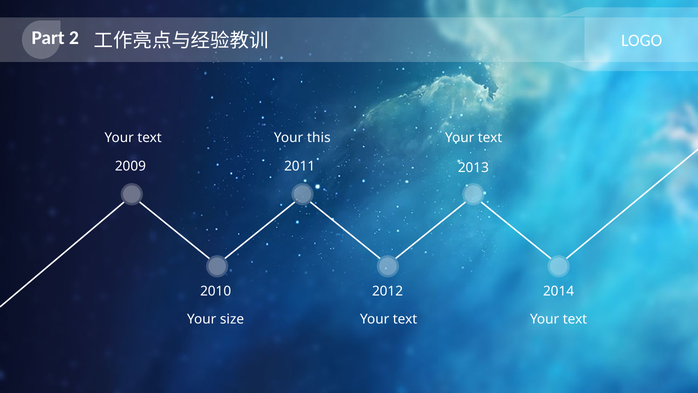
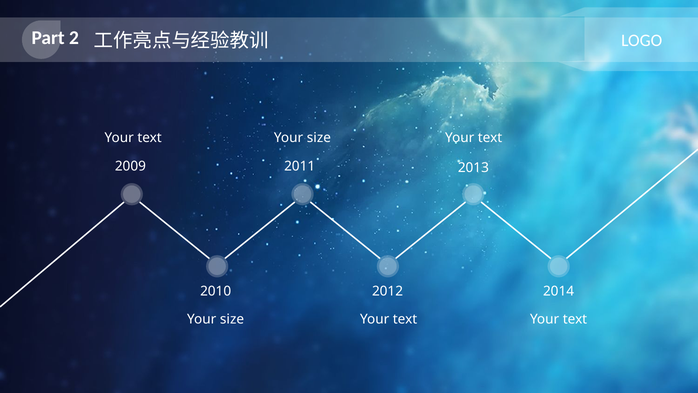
this at (319, 138): this -> size
